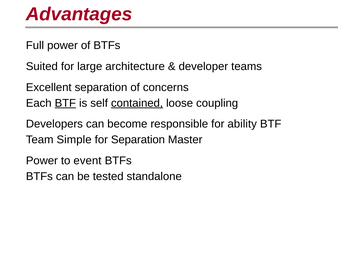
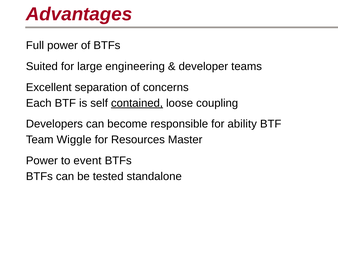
architecture: architecture -> engineering
BTF at (65, 103) underline: present -> none
Simple: Simple -> Wiggle
for Separation: Separation -> Resources
